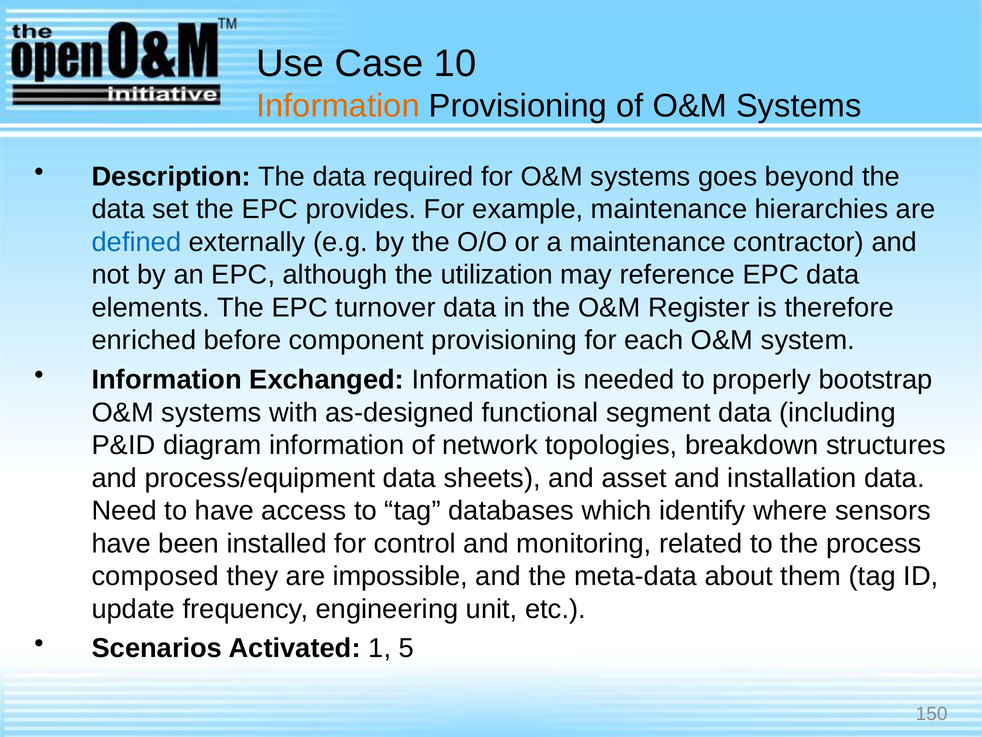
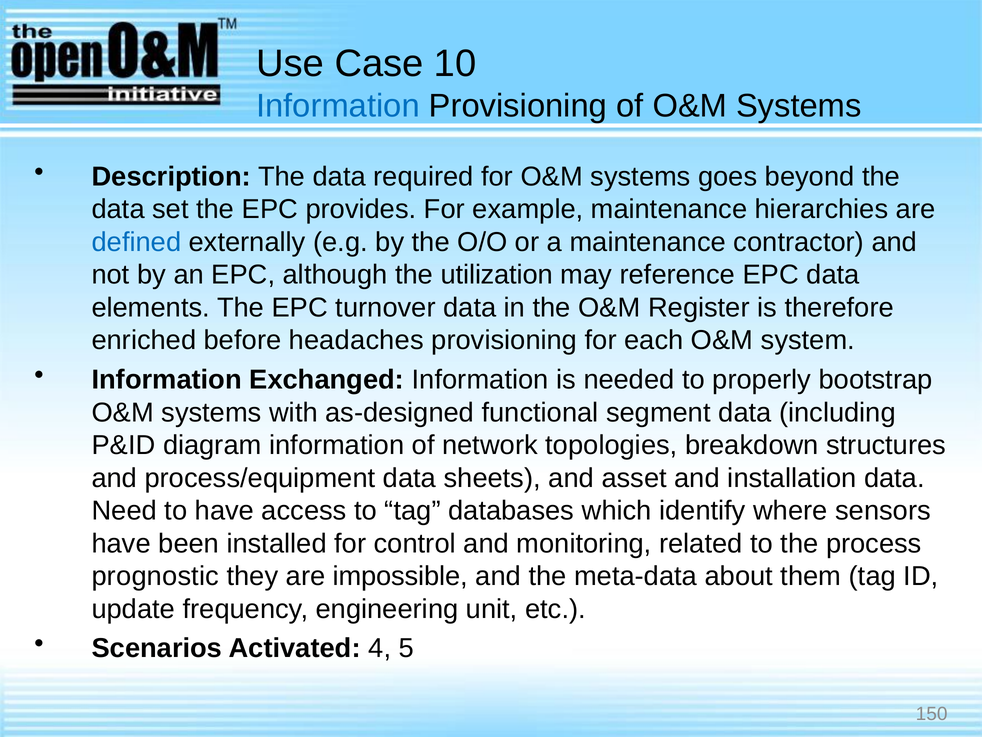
Information at (338, 106) colour: orange -> blue
component: component -> headaches
composed: composed -> prognostic
1: 1 -> 4
